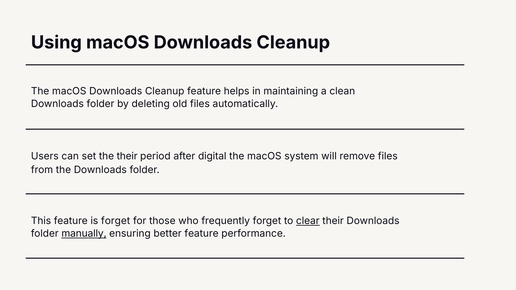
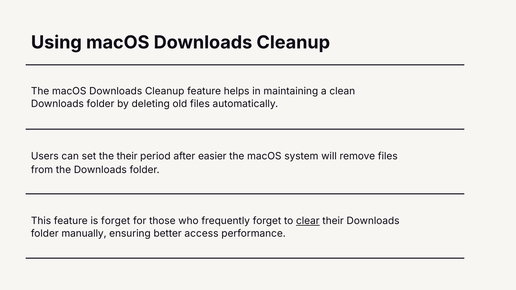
digital: digital -> easier
manually underline: present -> none
better feature: feature -> access
